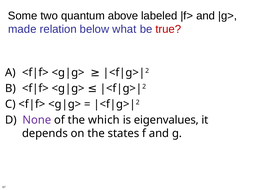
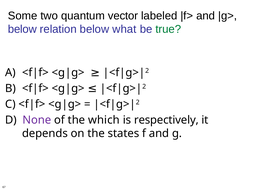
above: above -> vector
made at (22, 29): made -> below
true colour: red -> green
eigenvalues: eigenvalues -> respectively
